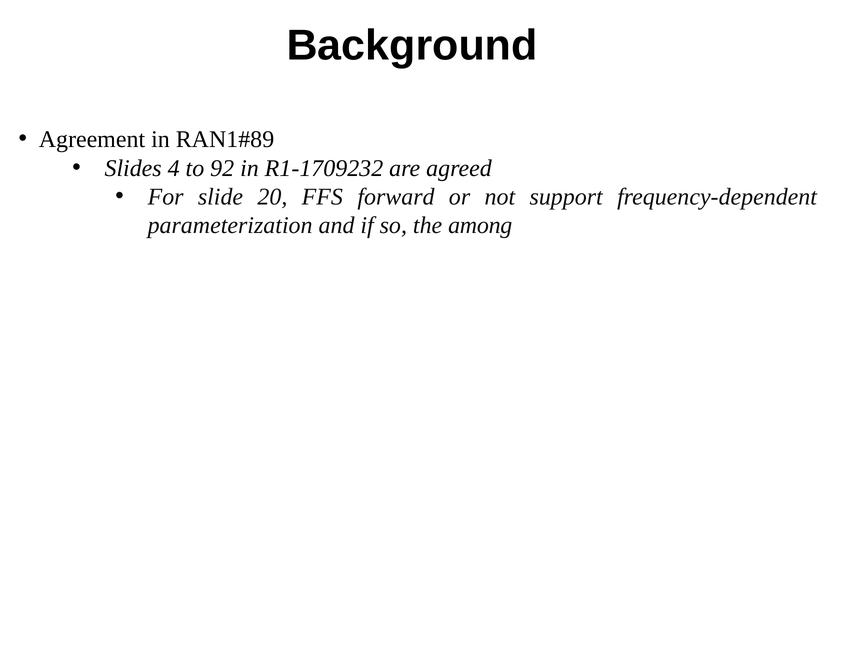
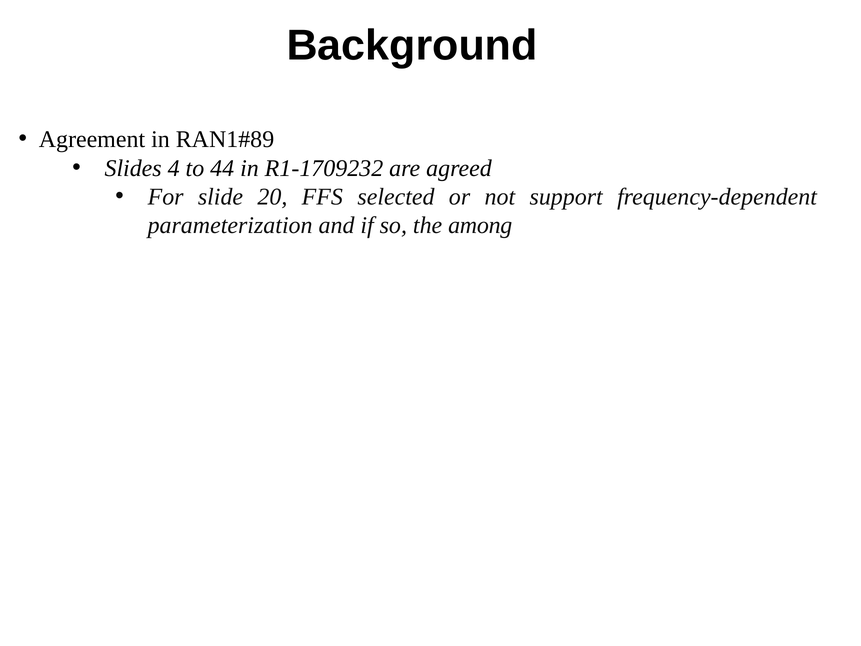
92: 92 -> 44
forward: forward -> selected
